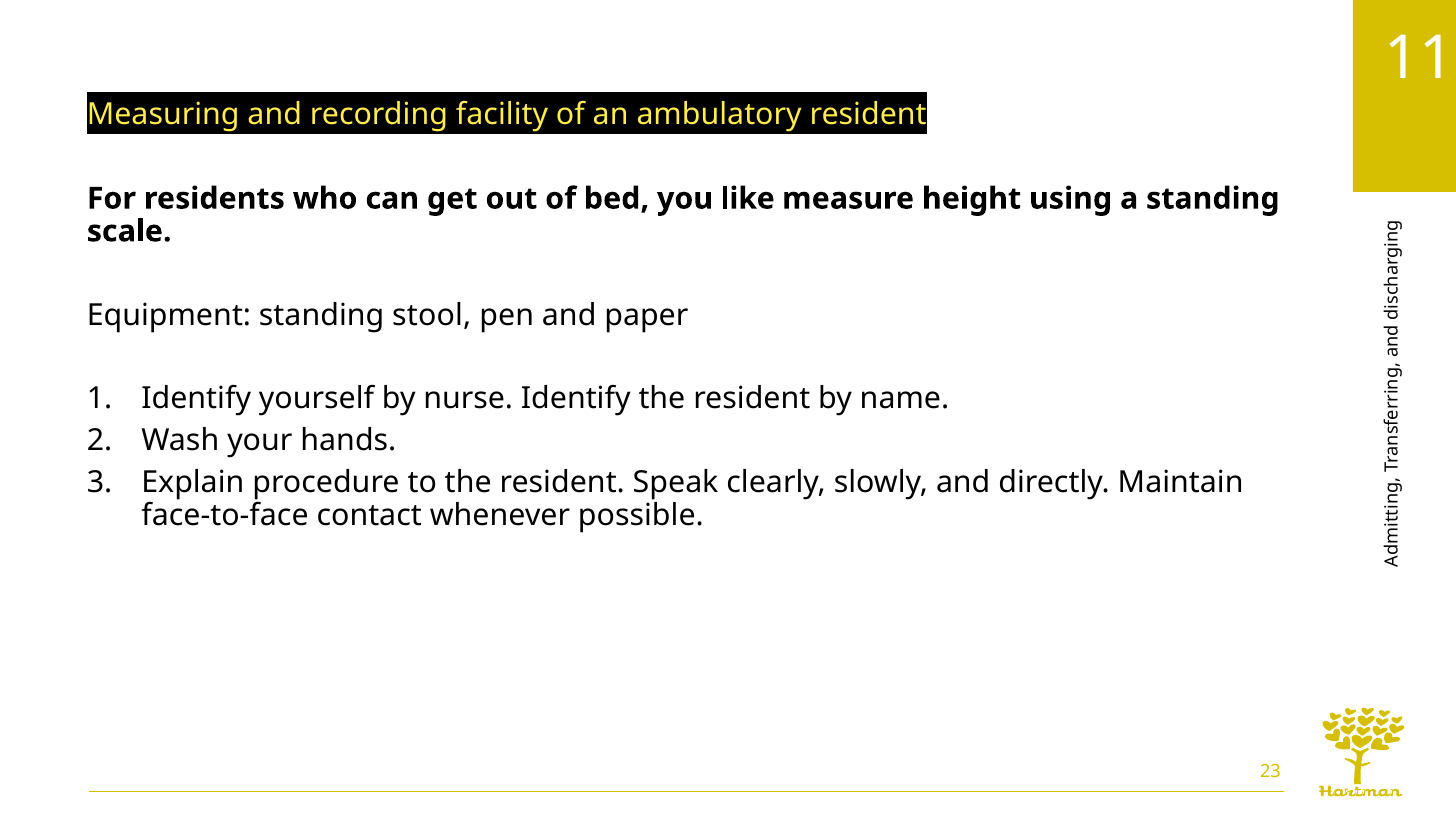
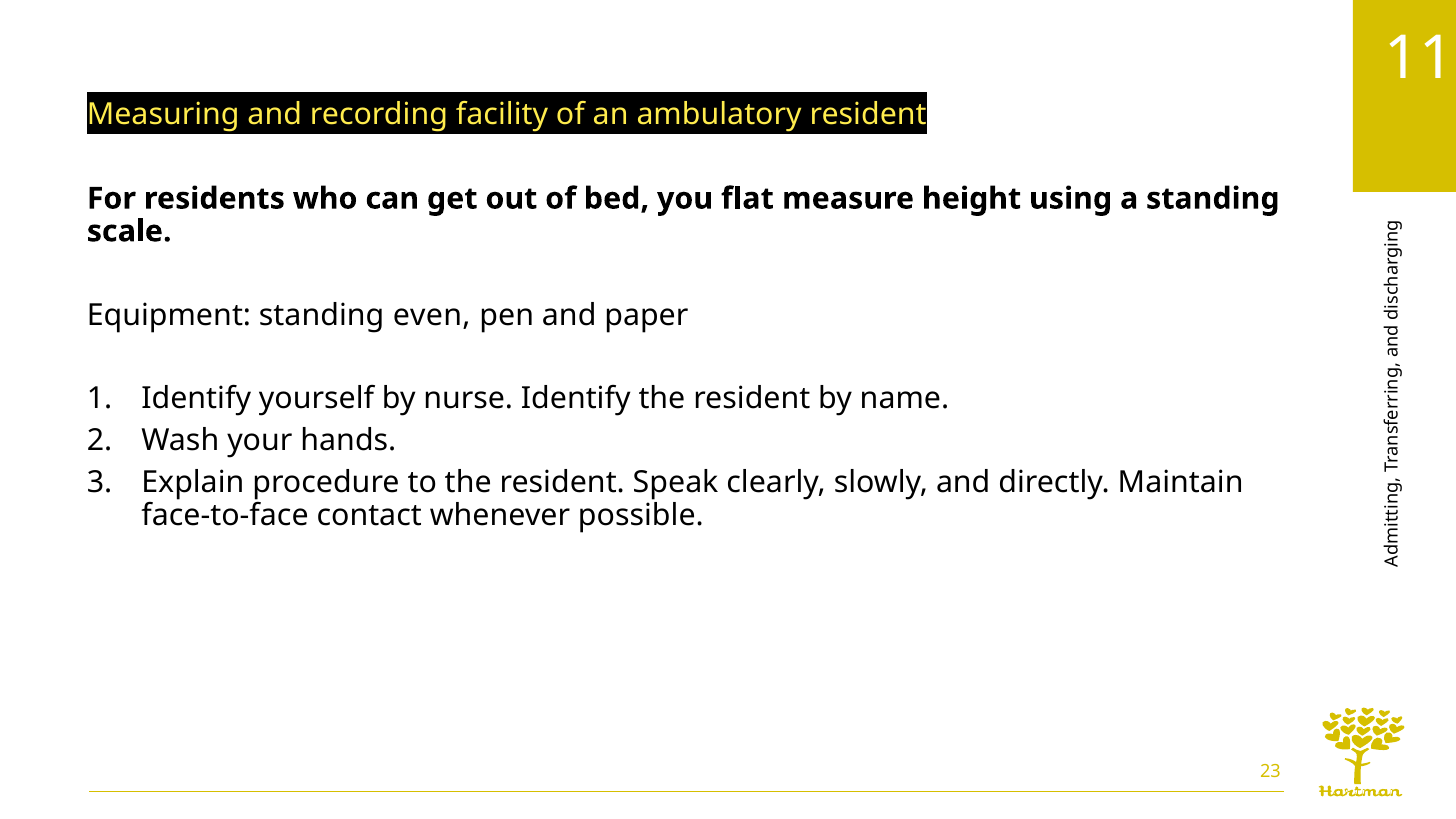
like: like -> flat
stool: stool -> even
